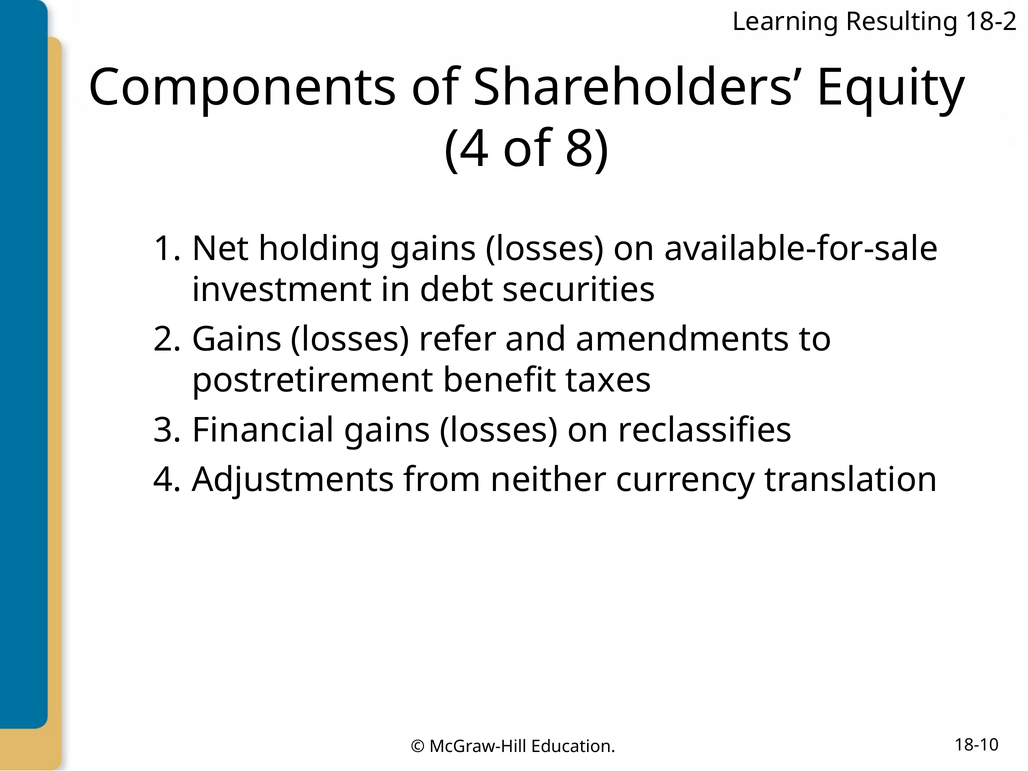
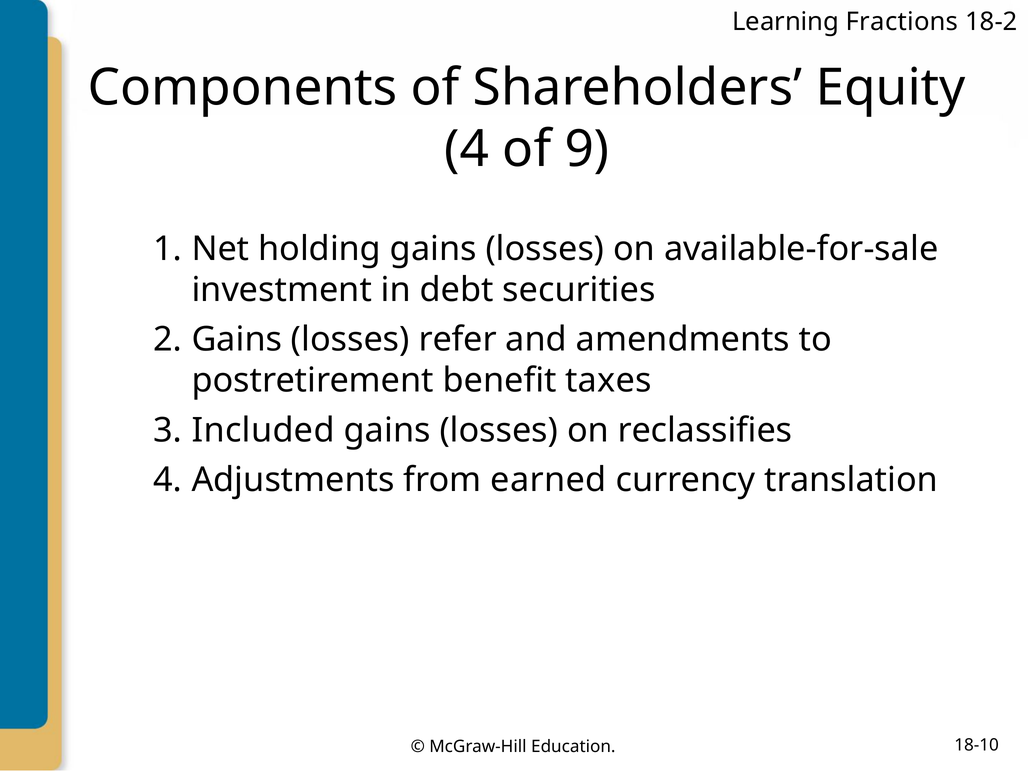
Resulting: Resulting -> Fractions
8: 8 -> 9
Financial: Financial -> Included
neither: neither -> earned
